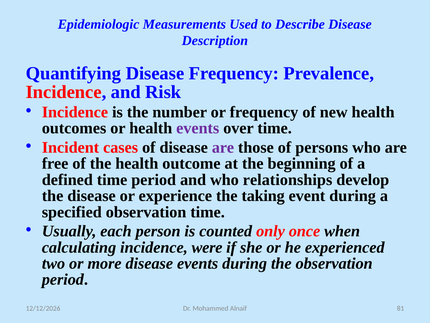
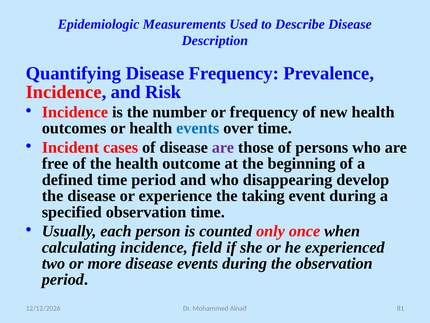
events at (198, 128) colour: purple -> blue
relationships: relationships -> disappearing
were: were -> field
